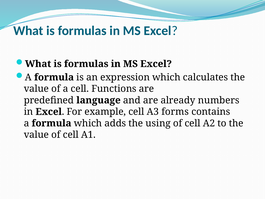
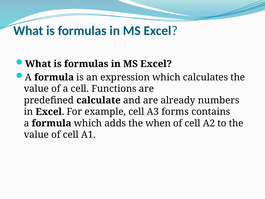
language: language -> calculate
using: using -> when
